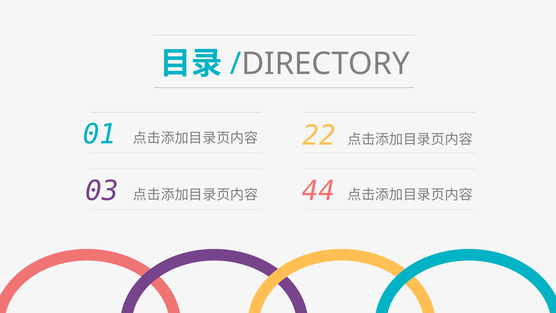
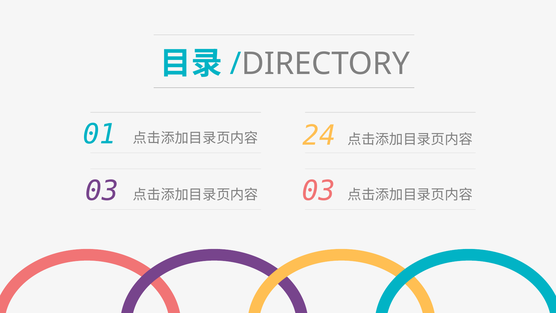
22: 22 -> 24
44 at (319, 191): 44 -> 03
